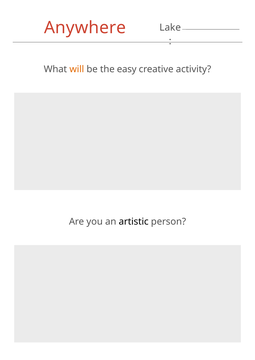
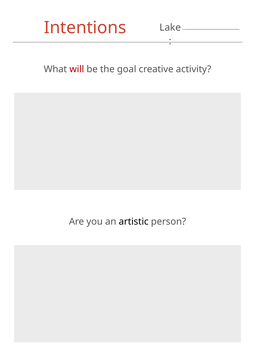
Anywhere: Anywhere -> Intentions
will colour: orange -> red
easy: easy -> goal
